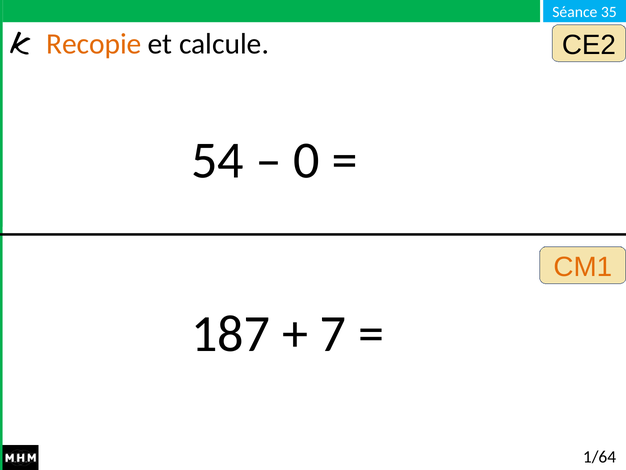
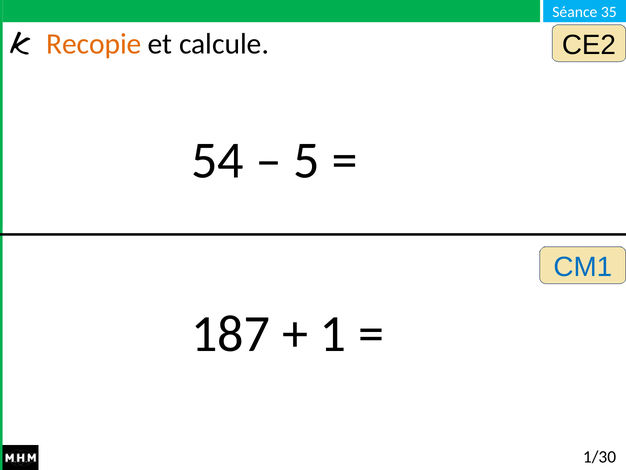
0: 0 -> 5
CM1 colour: orange -> blue
7: 7 -> 1
1/64: 1/64 -> 1/30
